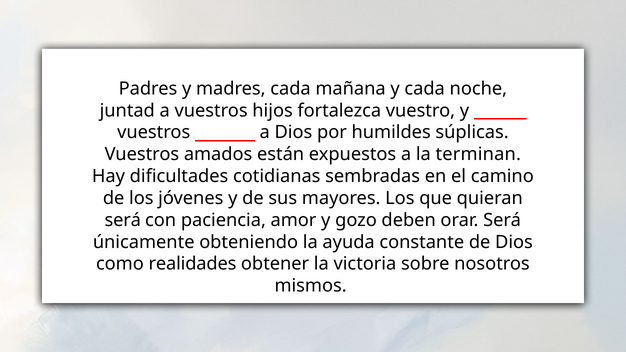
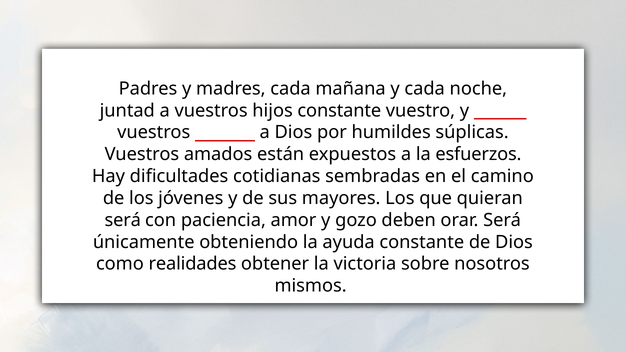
hijos fortalezca: fortalezca -> constante
terminan: terminan -> esfuerzos
